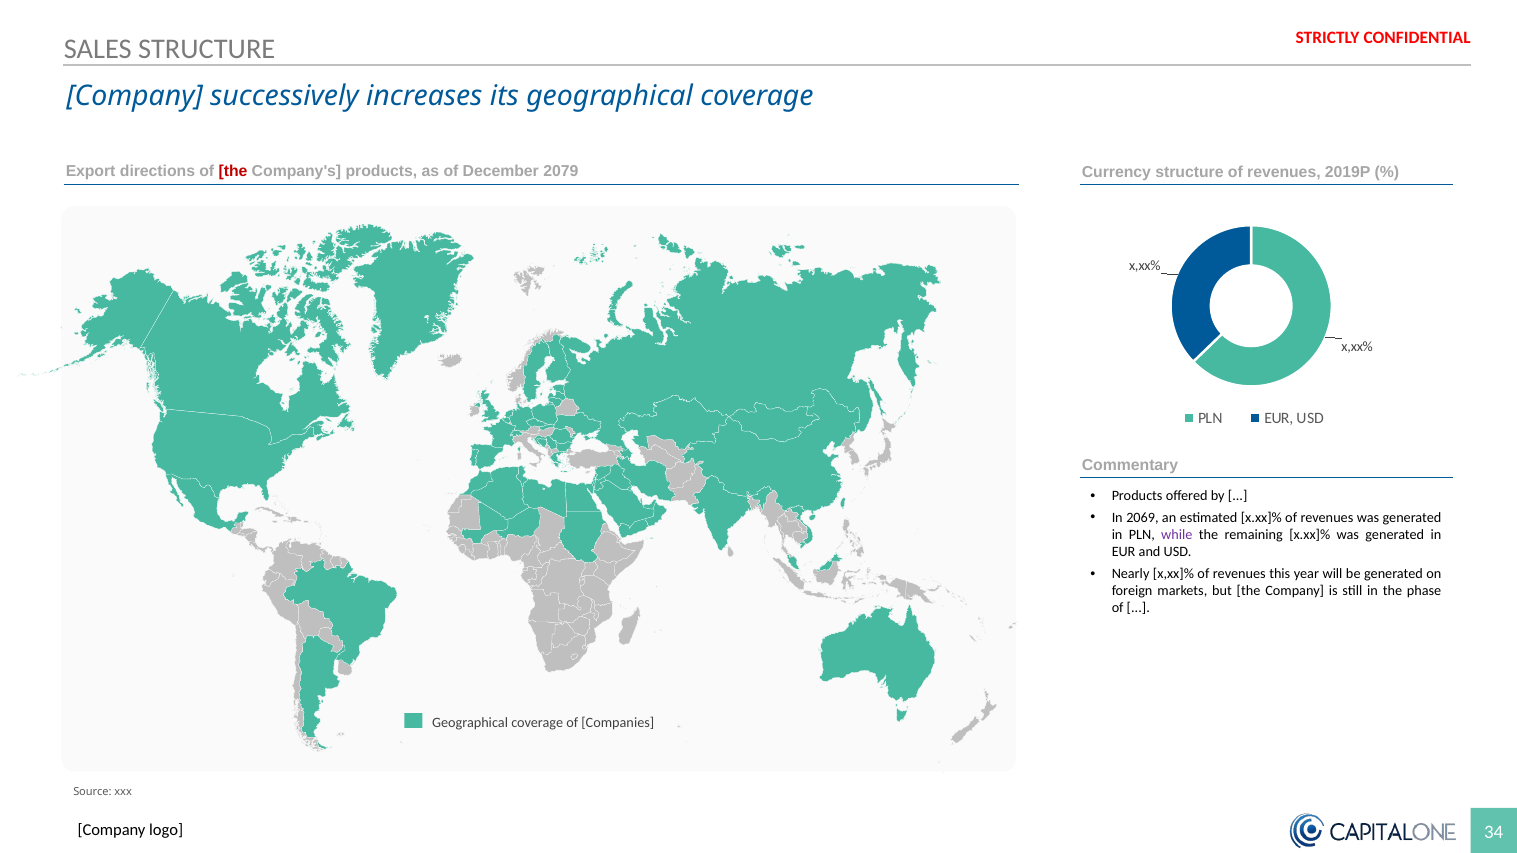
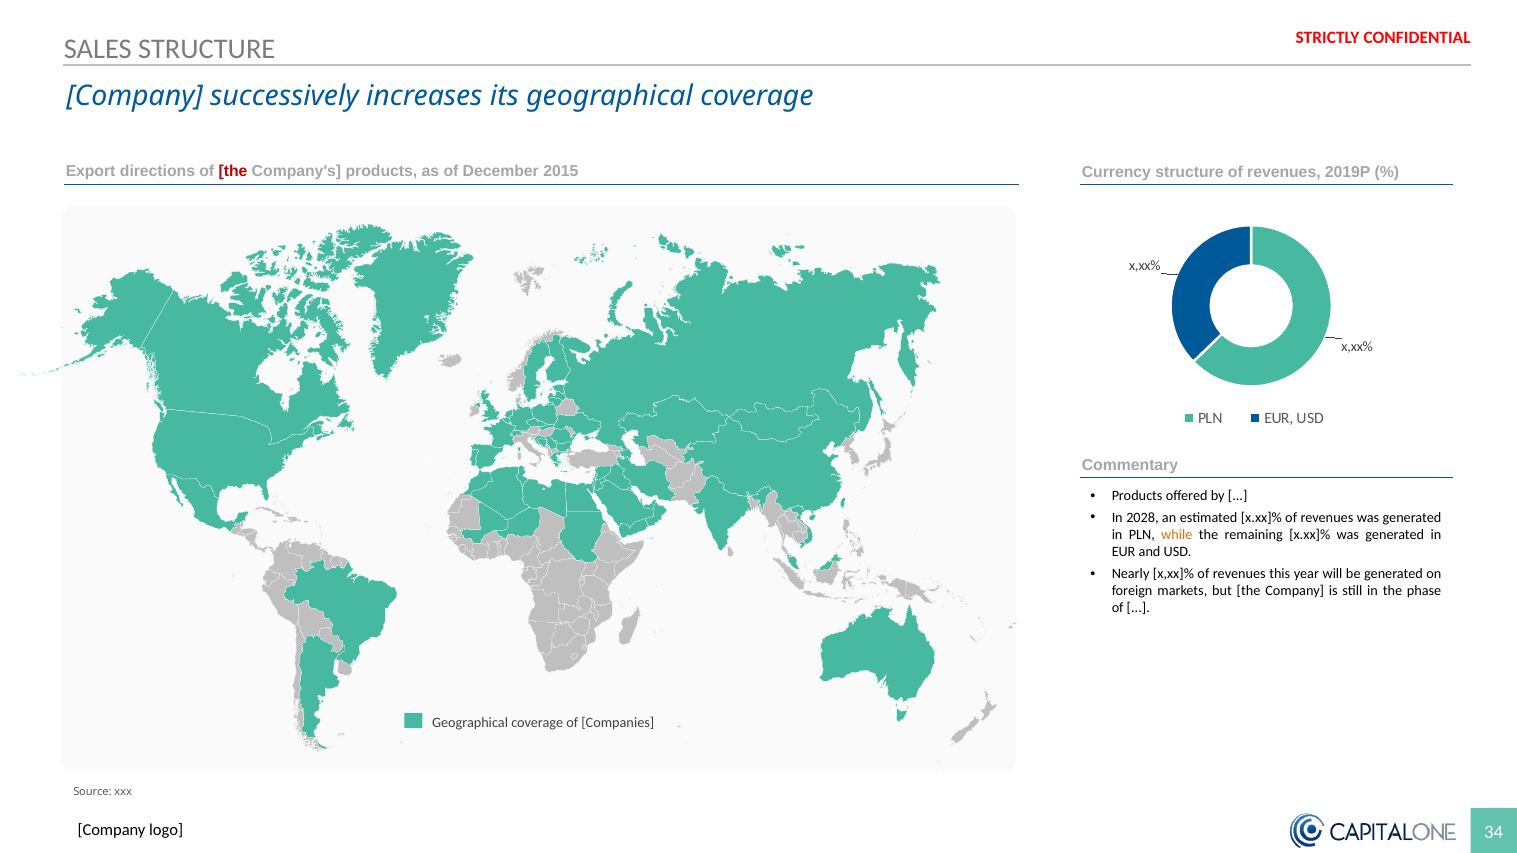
2079: 2079 -> 2015
2069: 2069 -> 2028
while colour: purple -> orange
